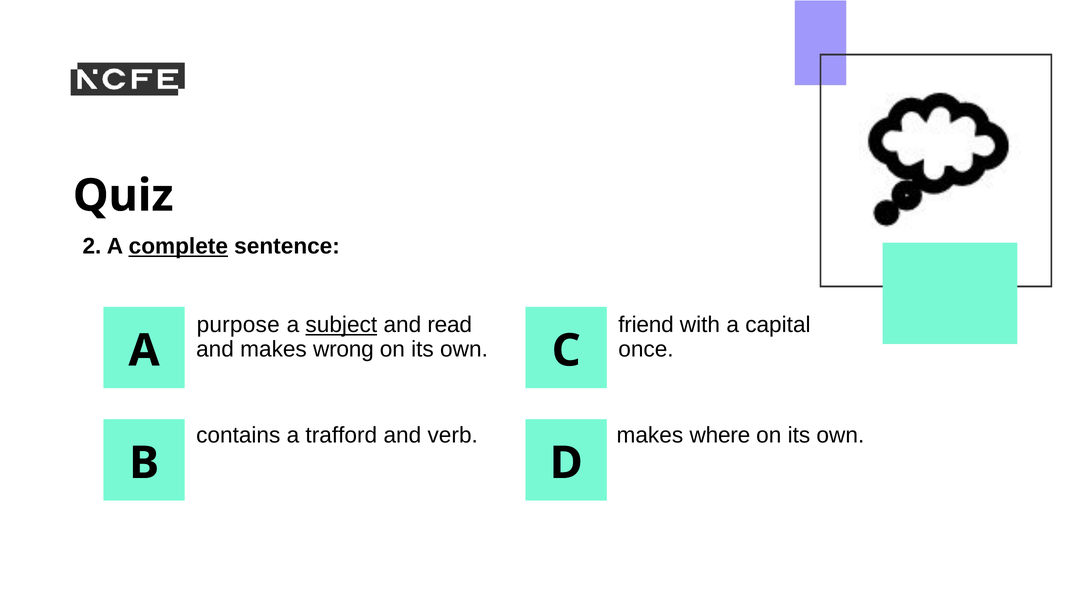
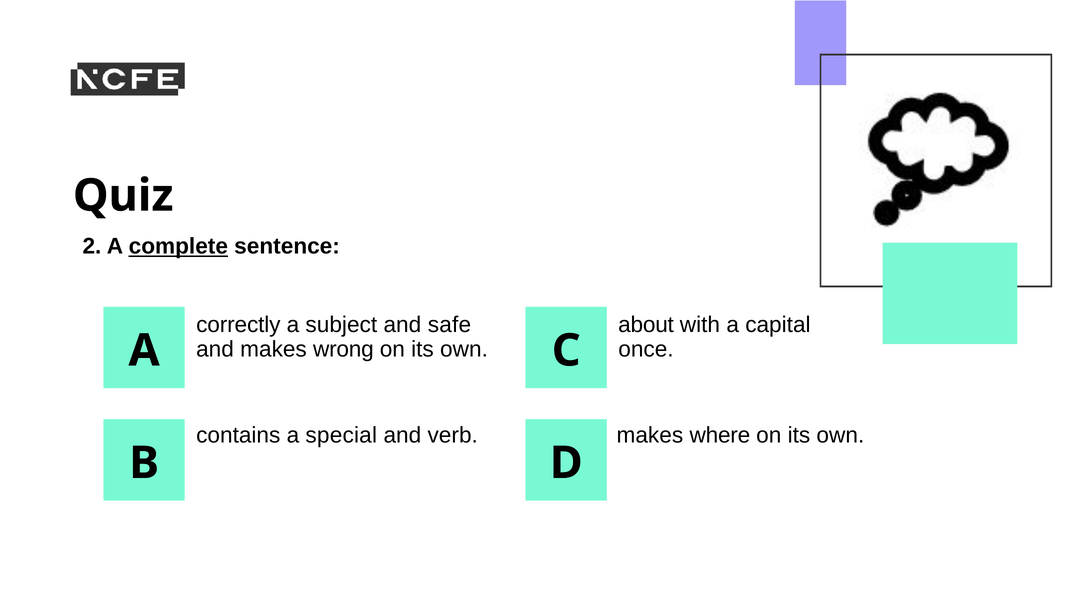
purpose: purpose -> correctly
subject underline: present -> none
read: read -> safe
friend: friend -> about
trafford: trafford -> special
